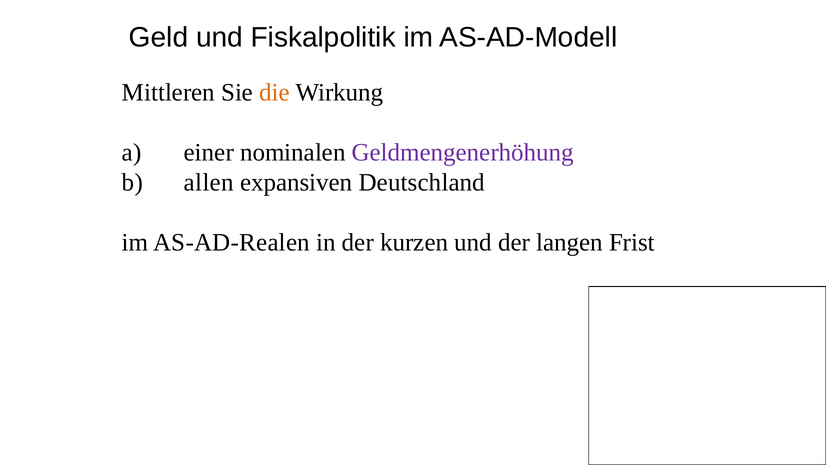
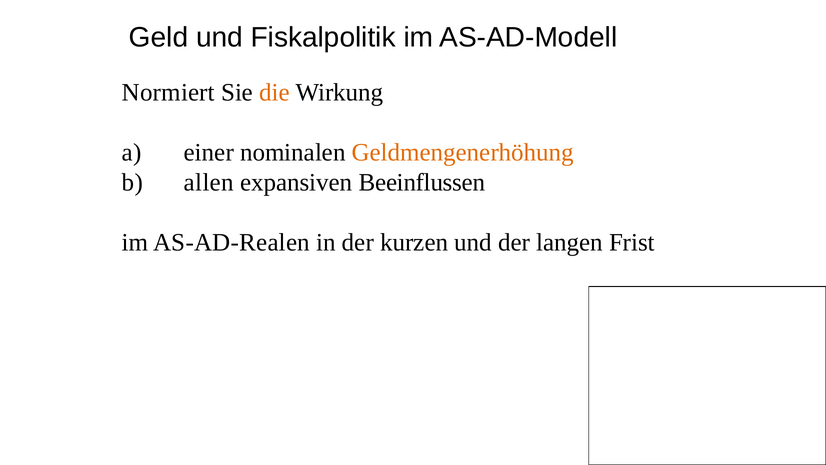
Mittleren: Mittleren -> Normiert
Geldmengenerhöhung colour: purple -> orange
Deutschland: Deutschland -> Beeinflussen
